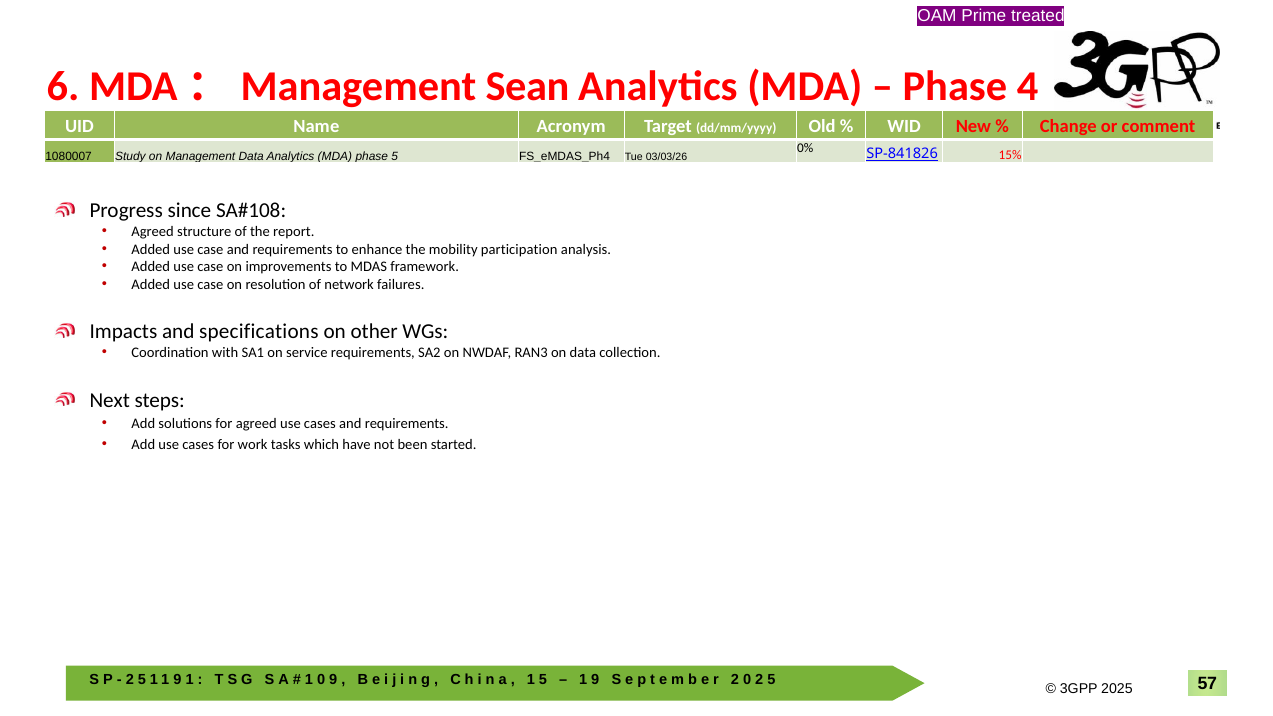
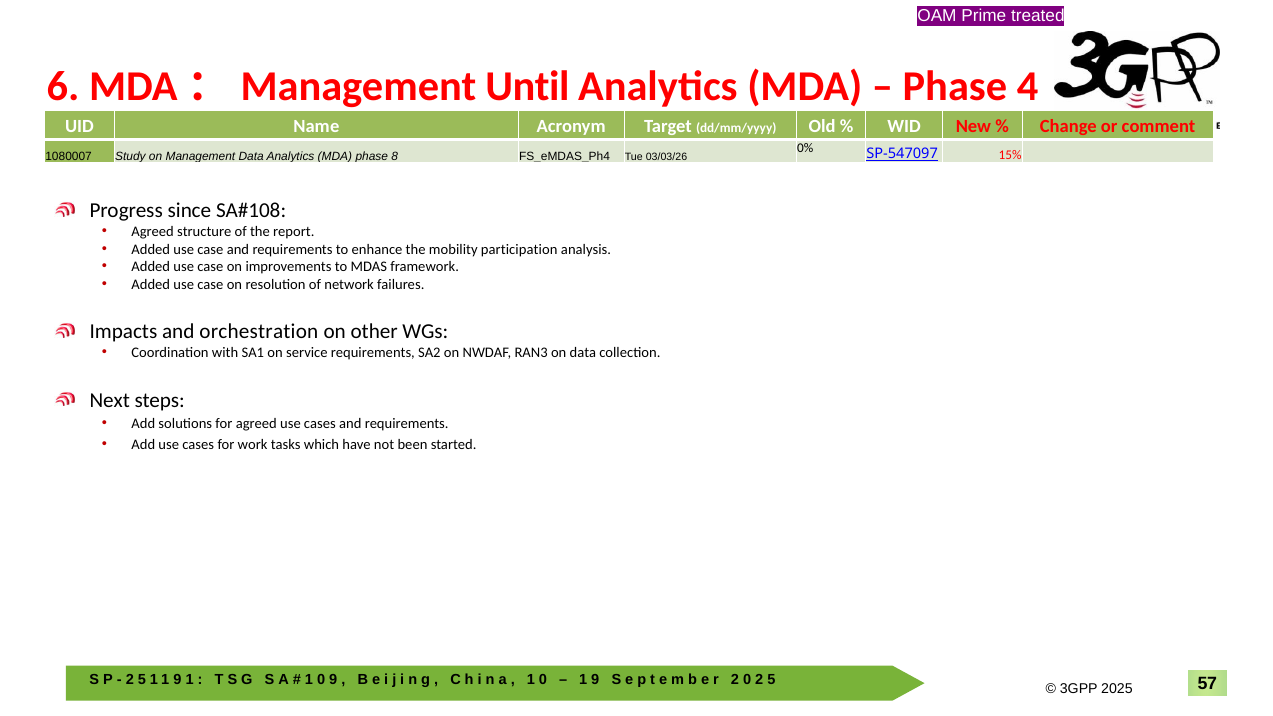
Sean: Sean -> Until
SP-841826: SP-841826 -> SP-547097
phase 5: 5 -> 8
specifications: specifications -> orchestration
5 at (543, 680): 5 -> 0
